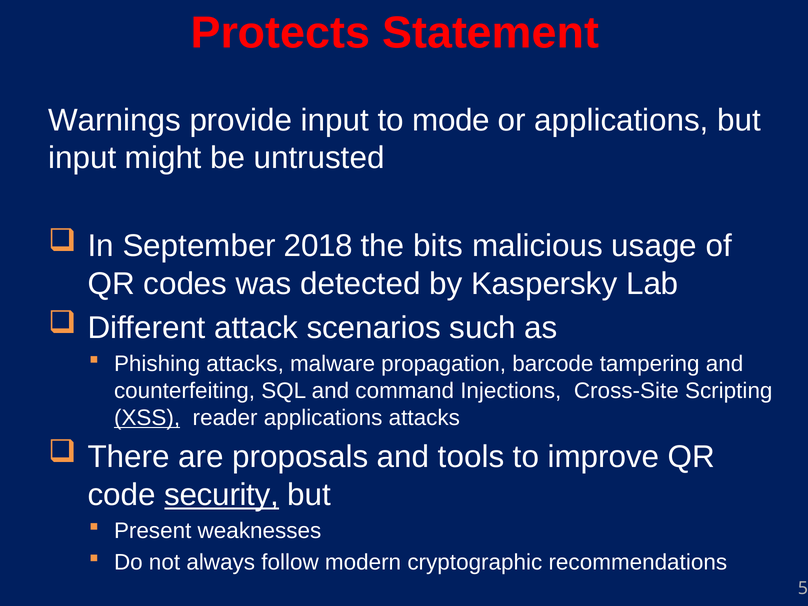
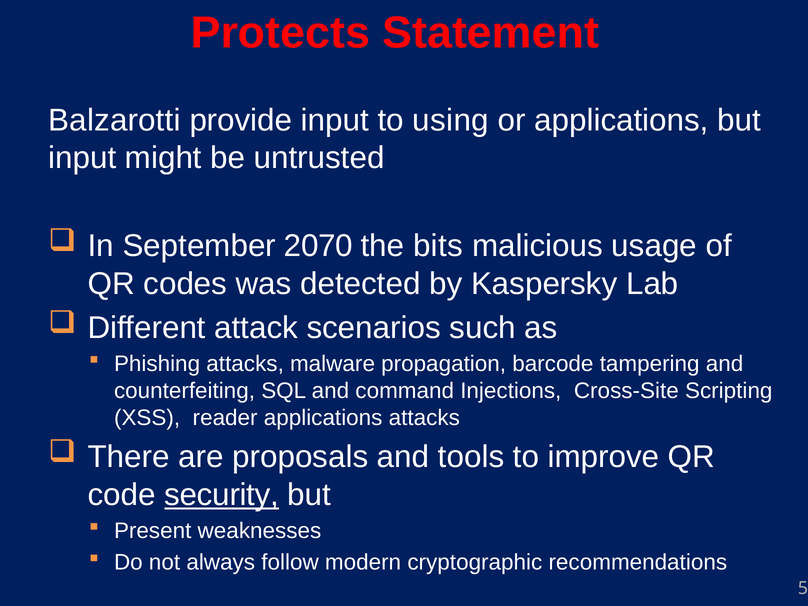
Warnings: Warnings -> Balzarotti
mode: mode -> using
2018: 2018 -> 2070
XSS underline: present -> none
